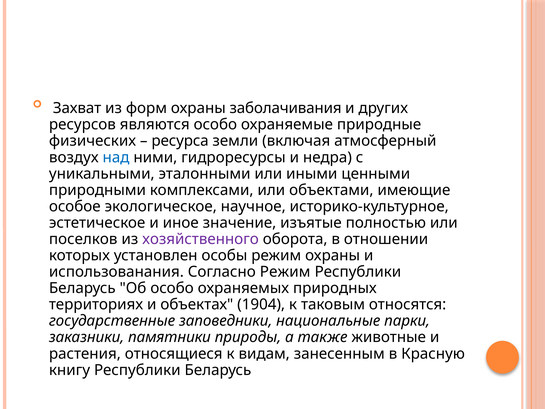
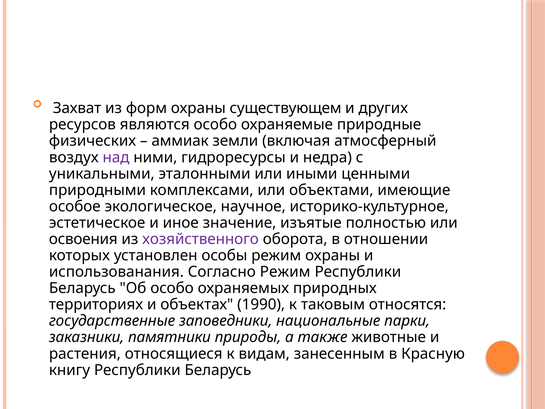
заболачивания: заболачивания -> существующем
ресурса: ресурса -> аммиак
над colour: blue -> purple
поселков: поселков -> освоения
1904: 1904 -> 1990
